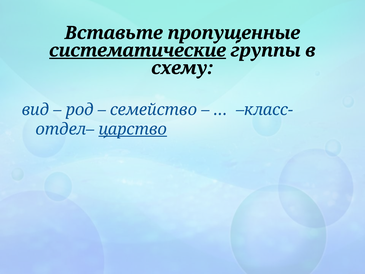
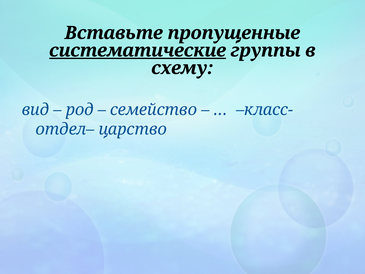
царство underline: present -> none
